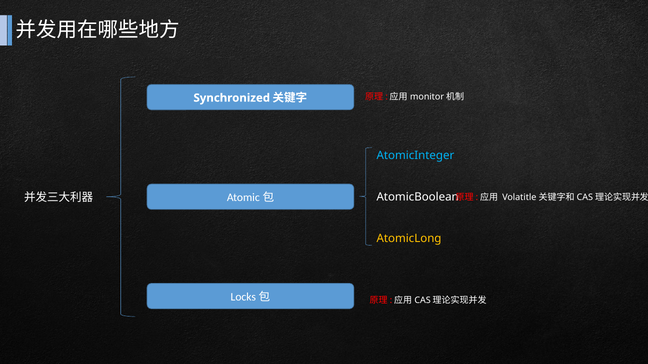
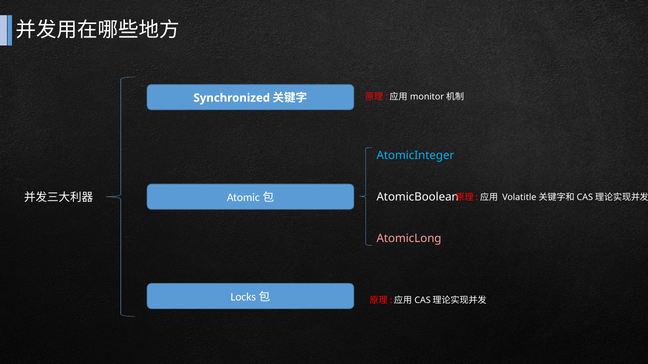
AtomicLong colour: yellow -> pink
